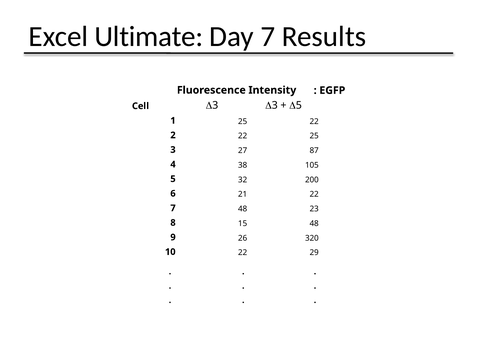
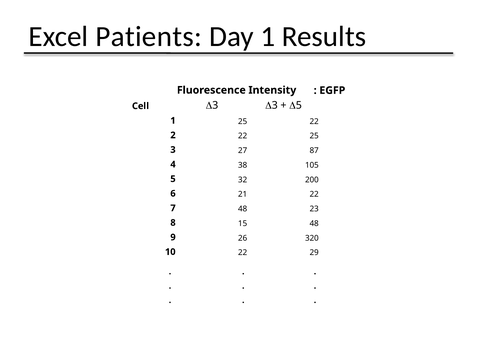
Ultimate: Ultimate -> Patients
Day 7: 7 -> 1
